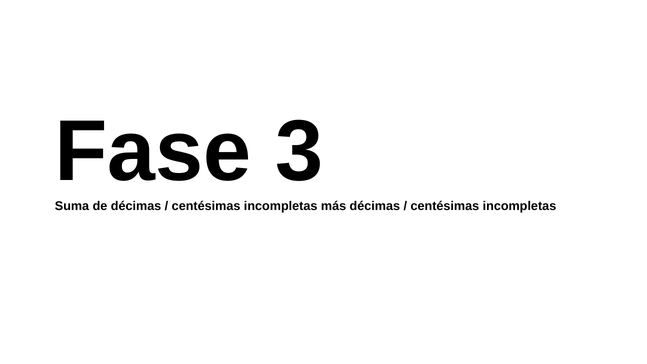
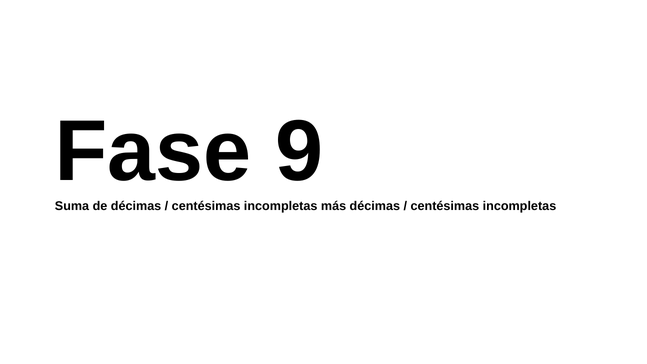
3: 3 -> 9
